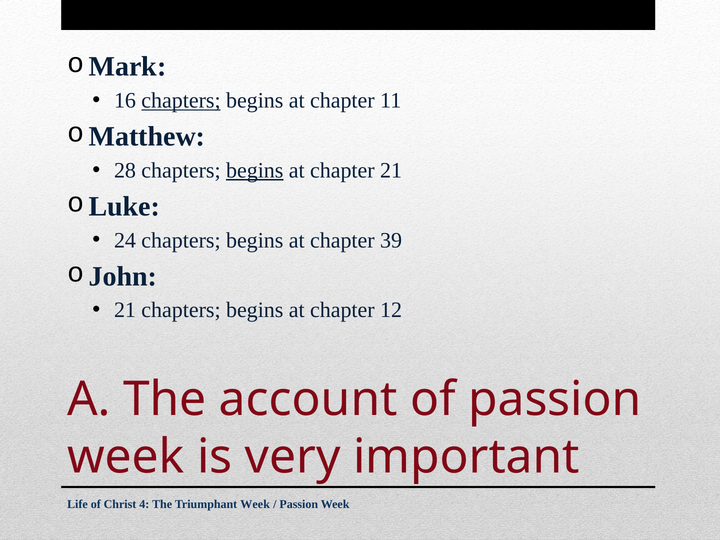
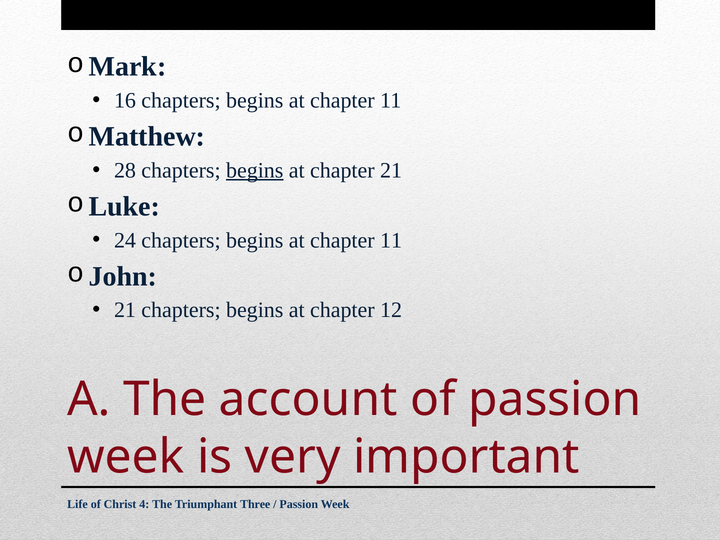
chapters at (181, 101) underline: present -> none
39 at (391, 240): 39 -> 11
Triumphant Week: Week -> Three
